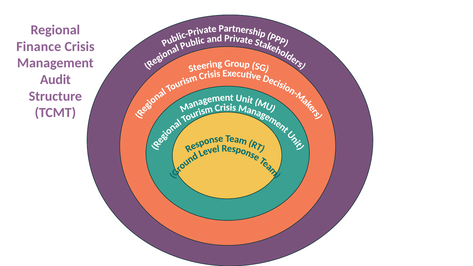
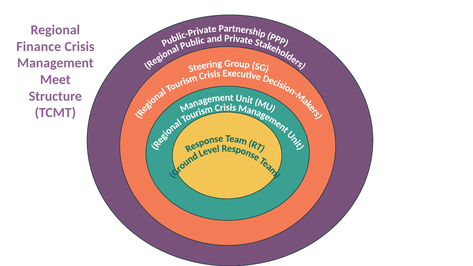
Audit: Audit -> Meet
